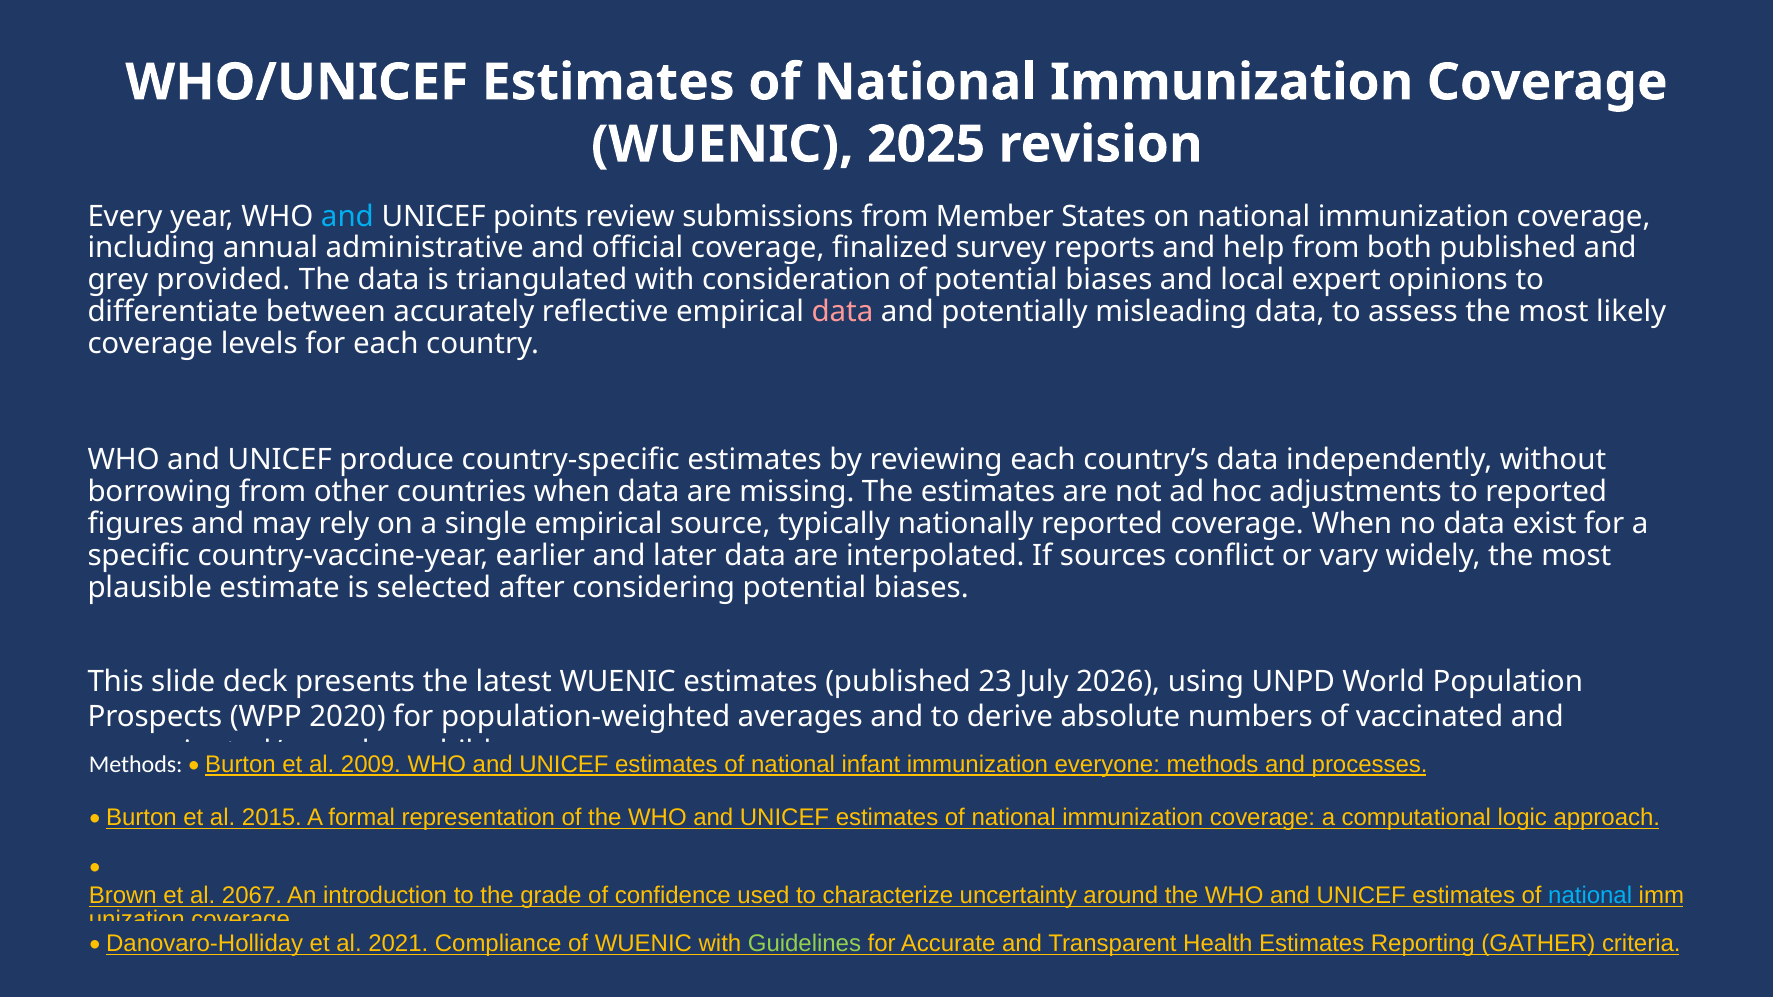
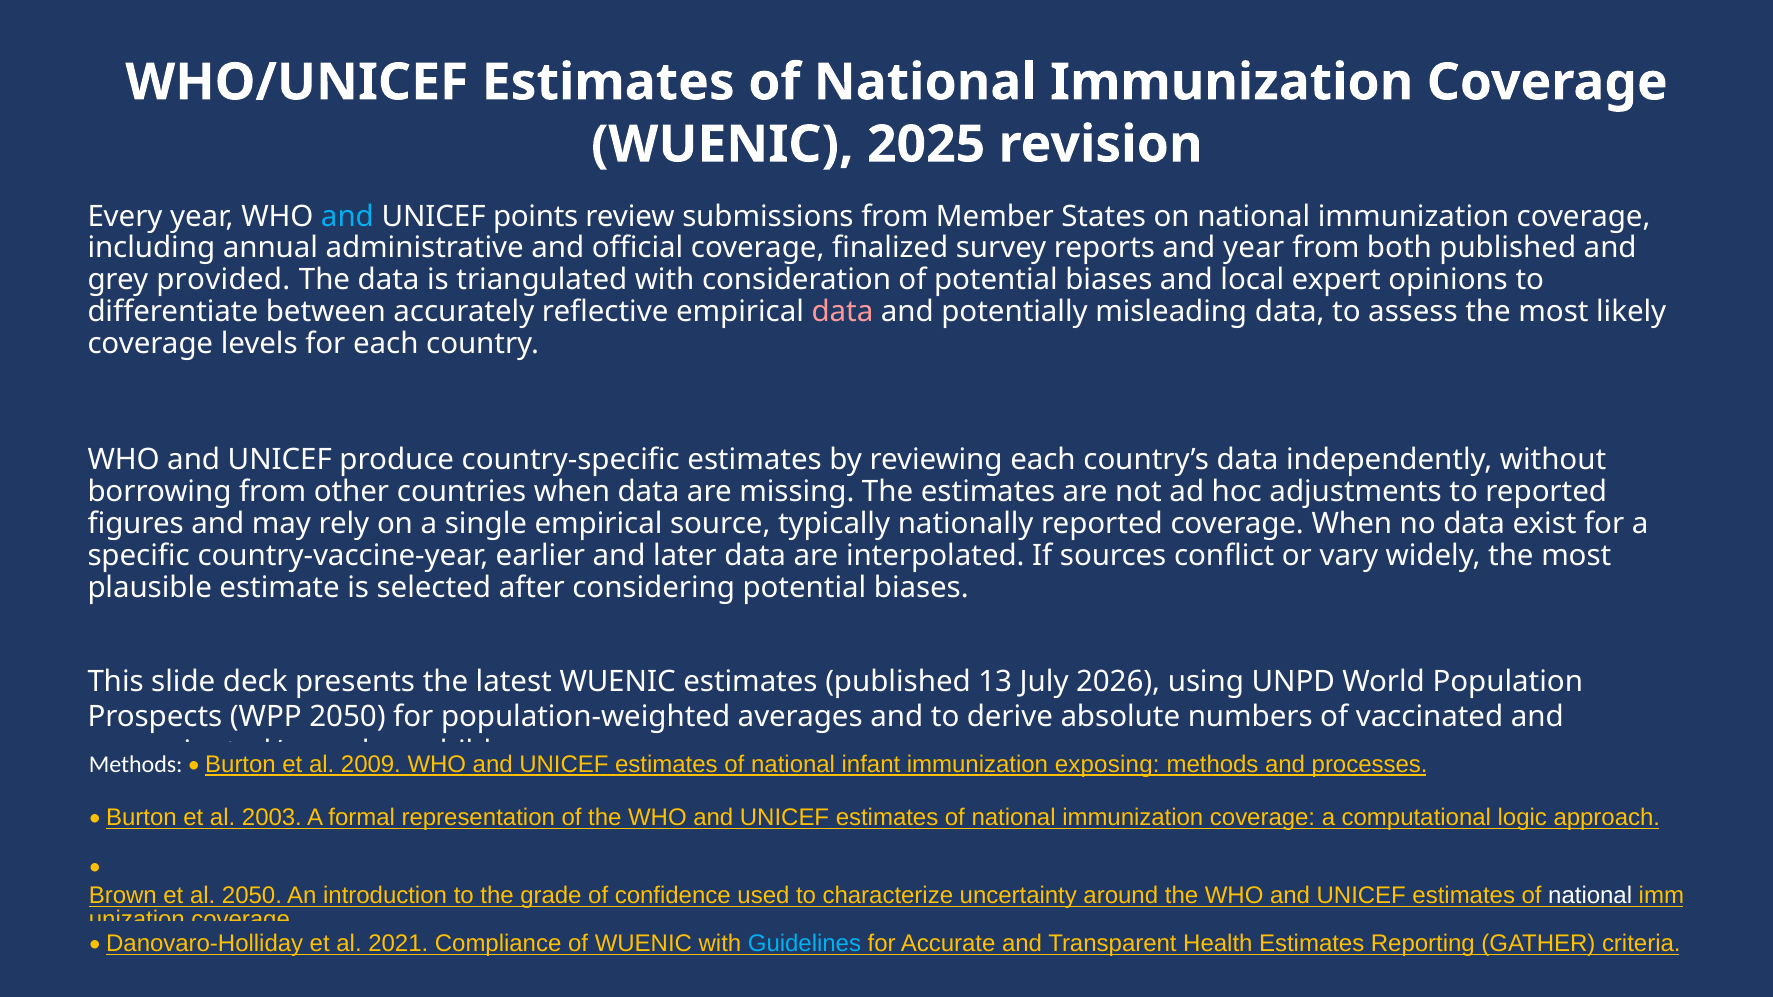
and help: help -> year
23: 23 -> 13
WPP 2020: 2020 -> 2050
everyone: everyone -> exposing
2015: 2015 -> 2003
al 2067: 2067 -> 2050
national at (1590, 896) colour: light blue -> white
Guidelines colour: light green -> light blue
